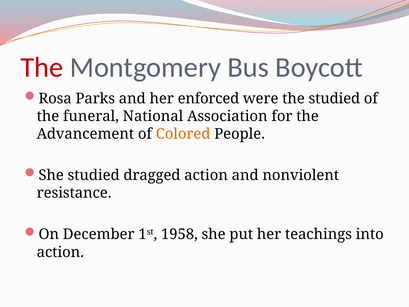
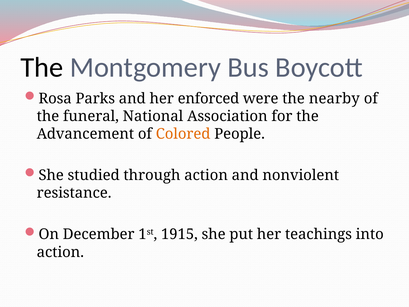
The at (42, 68) colour: red -> black
the studied: studied -> nearby
dragged: dragged -> through
1958: 1958 -> 1915
